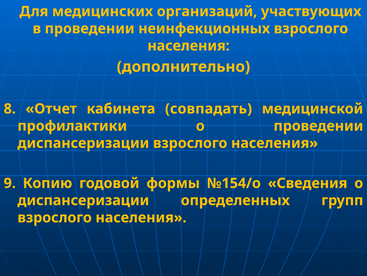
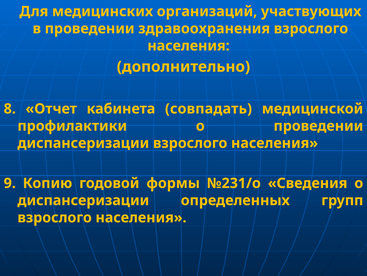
неинфекционных: неинфекционных -> здравоохранения
№154/о: №154/о -> №231/о
